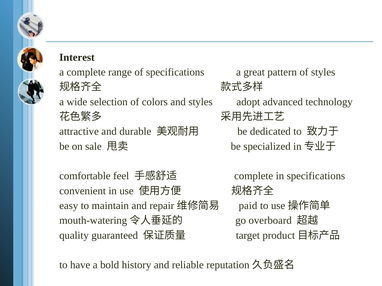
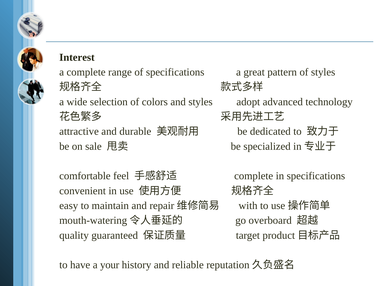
paid: paid -> with
bold: bold -> your
